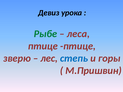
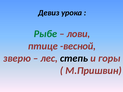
леса: леса -> лови
птице птице: птице -> весной
степь colour: blue -> black
